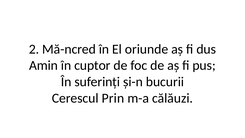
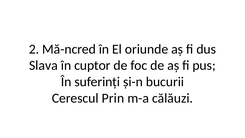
Amin: Amin -> Slava
